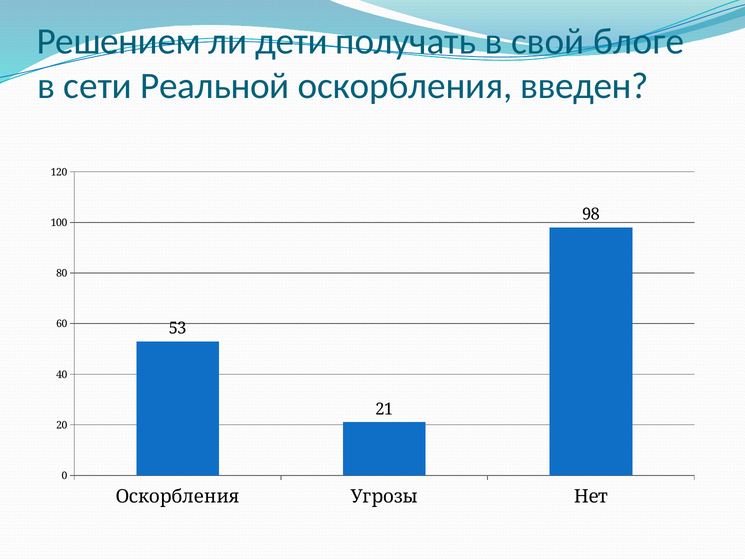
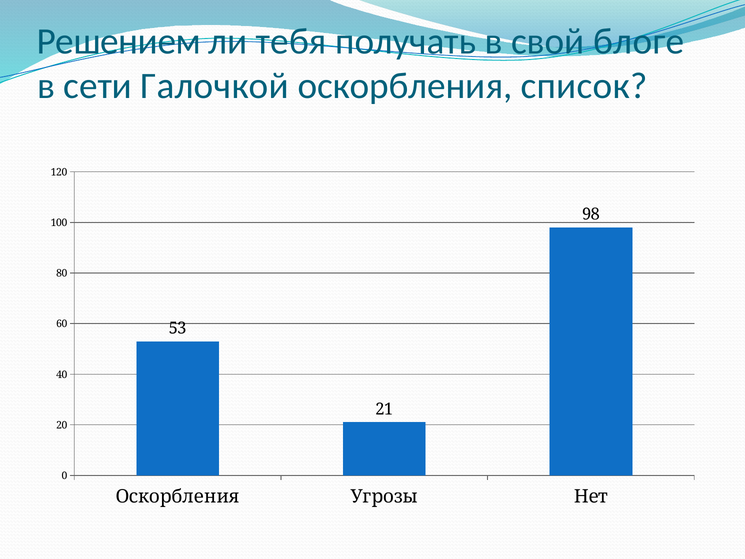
дети: дети -> тебя
Реальной: Реальной -> Галочкой
введен: введен -> список
